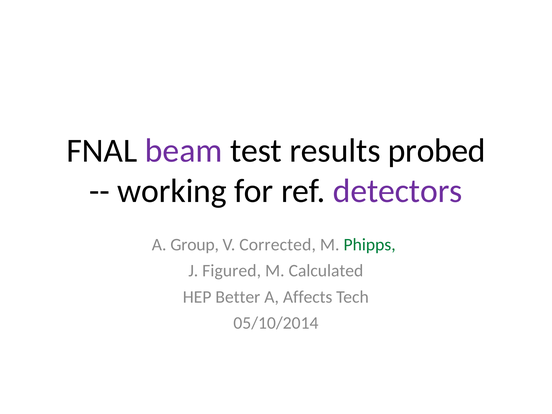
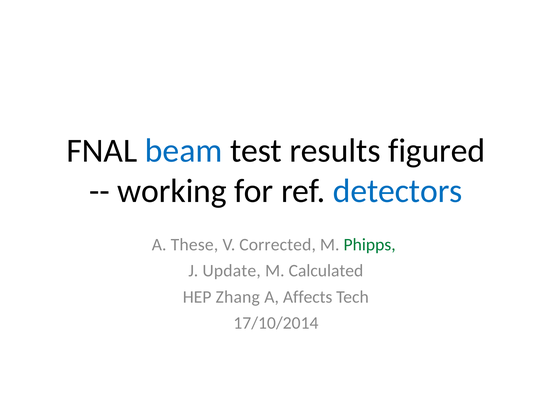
beam colour: purple -> blue
probed: probed -> figured
detectors colour: purple -> blue
Group: Group -> These
Figured: Figured -> Update
Better: Better -> Zhang
05/10/2014: 05/10/2014 -> 17/10/2014
